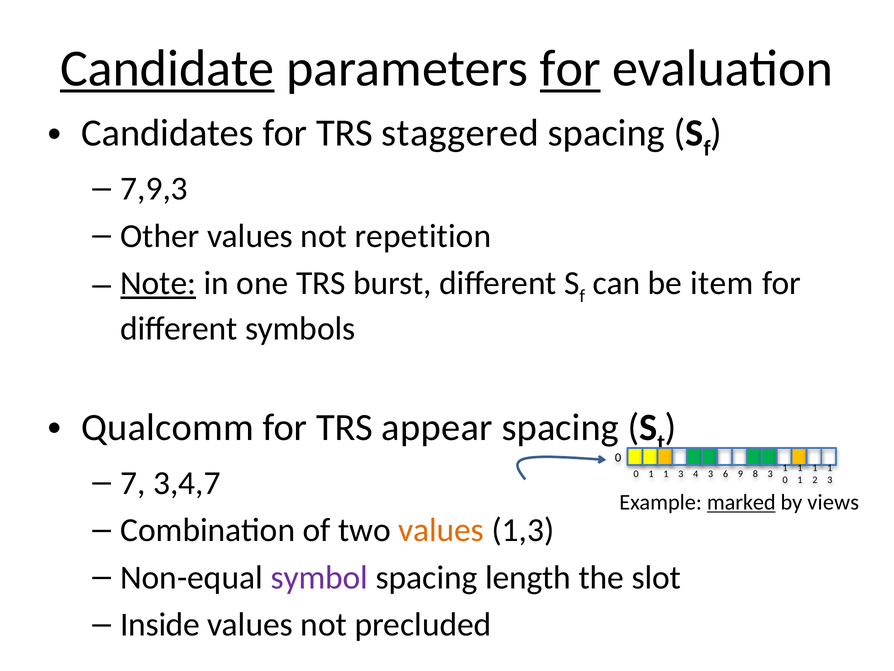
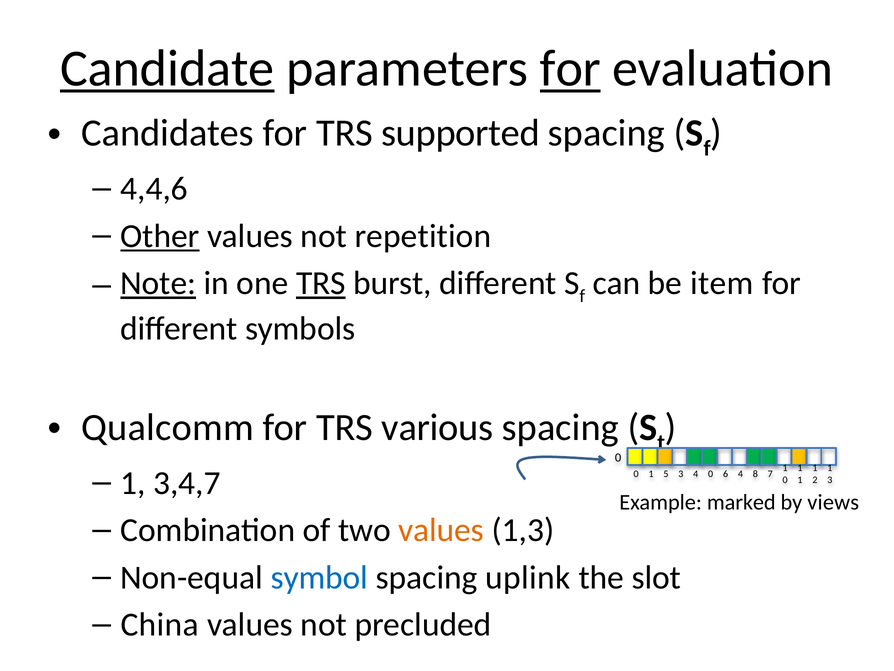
staggered: staggered -> supported
7,9,3: 7,9,3 -> 4,4,6
Other underline: none -> present
TRS at (321, 283) underline: none -> present
appear: appear -> various
7 at (133, 483): 7 -> 1
1 at (666, 474): 1 -> 5
4 3: 3 -> 0
6 9: 9 -> 4
8 3: 3 -> 7
marked underline: present -> none
symbol colour: purple -> blue
length: length -> uplink
Inside: Inside -> China
